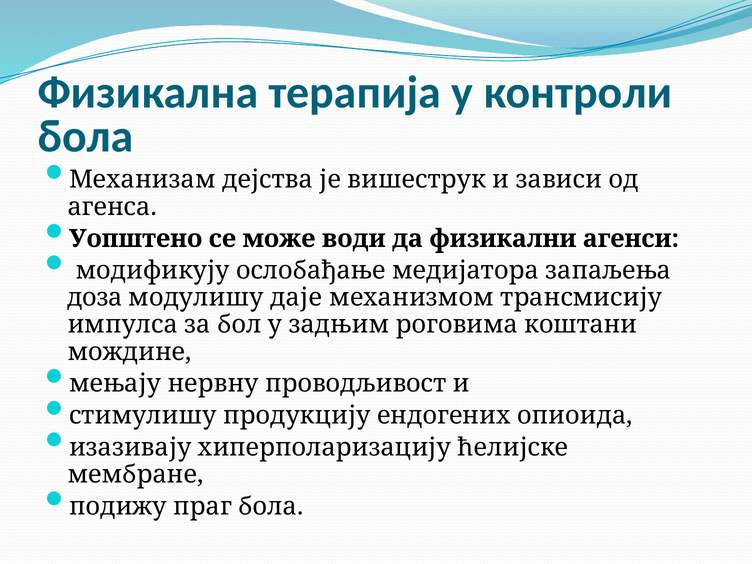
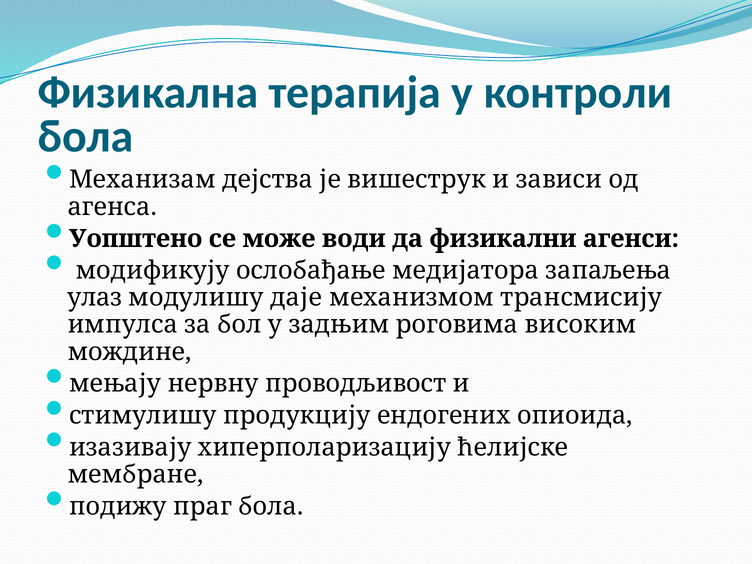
доза: доза -> улаз
коштани: коштани -> високим
